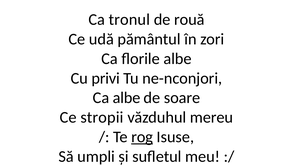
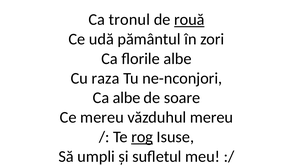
rouă underline: none -> present
privi: privi -> raza
Ce stropii: stropii -> mereu
